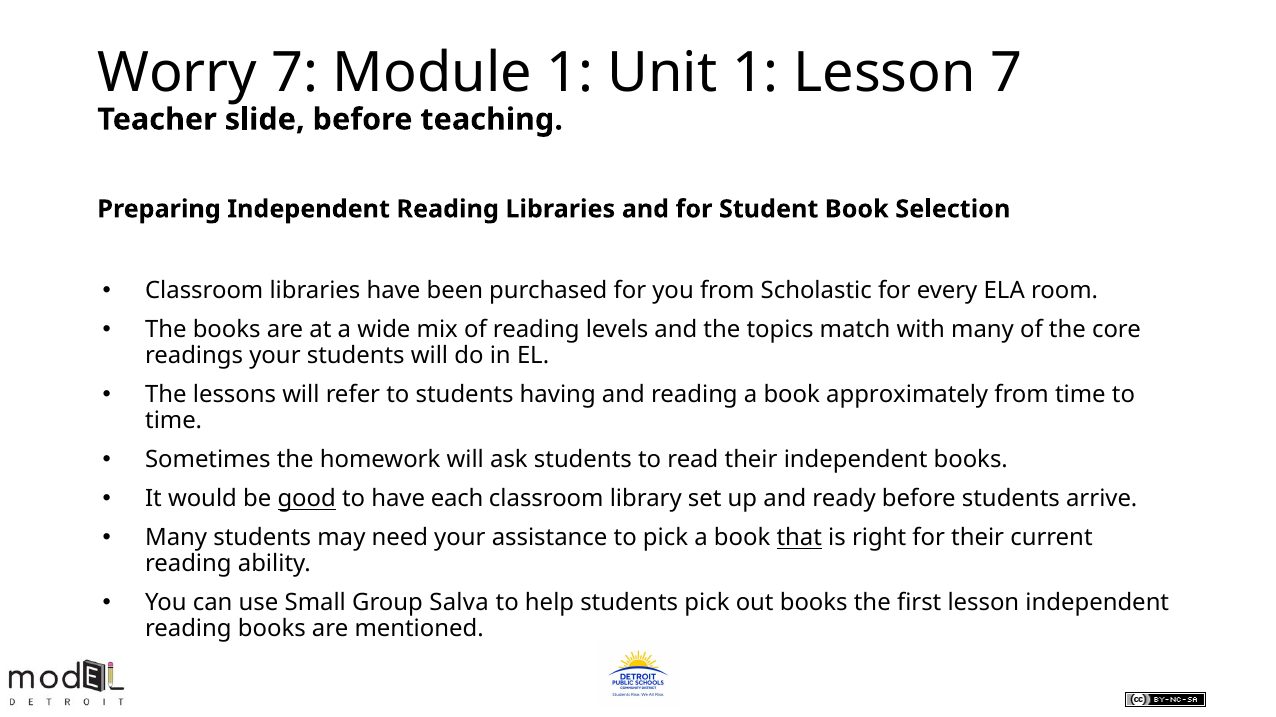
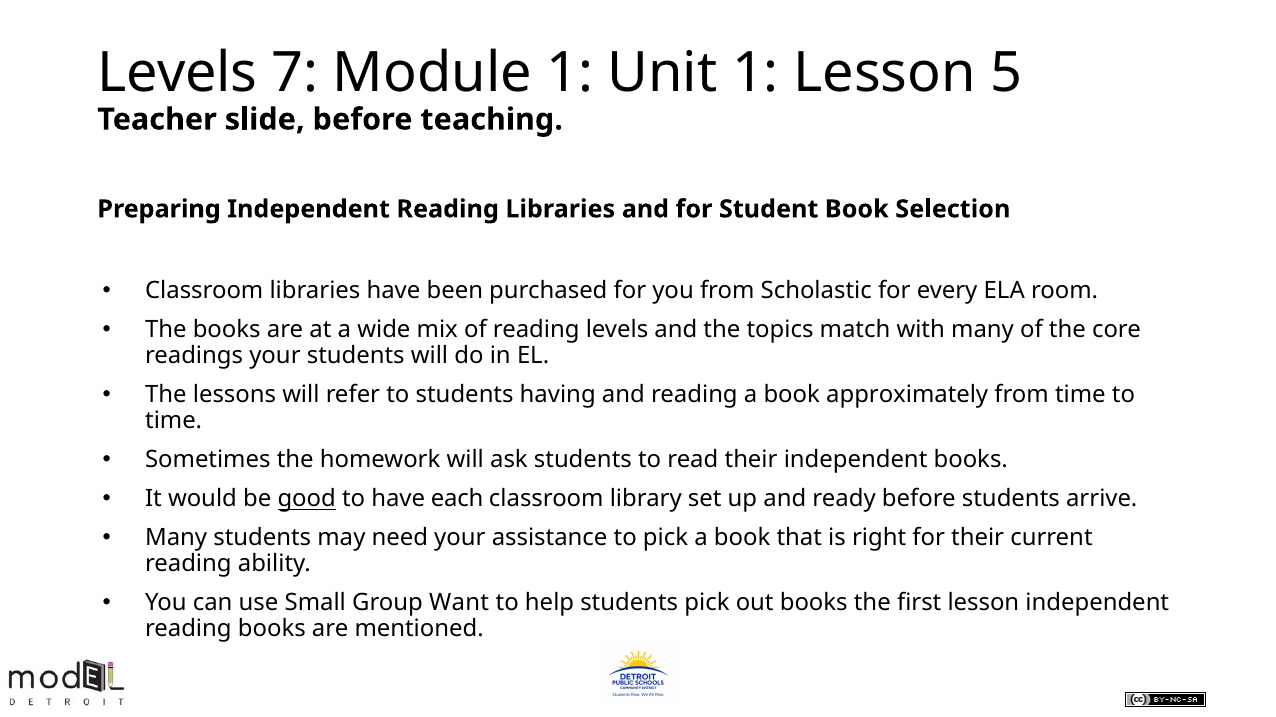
Worry at (177, 73): Worry -> Levels
Lesson 7: 7 -> 5
that underline: present -> none
Salva: Salva -> Want
